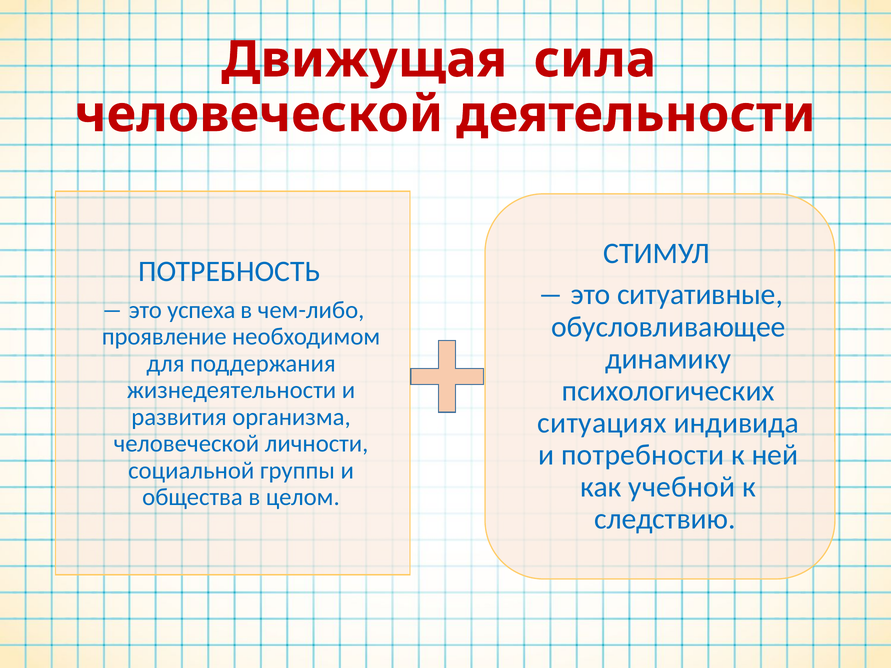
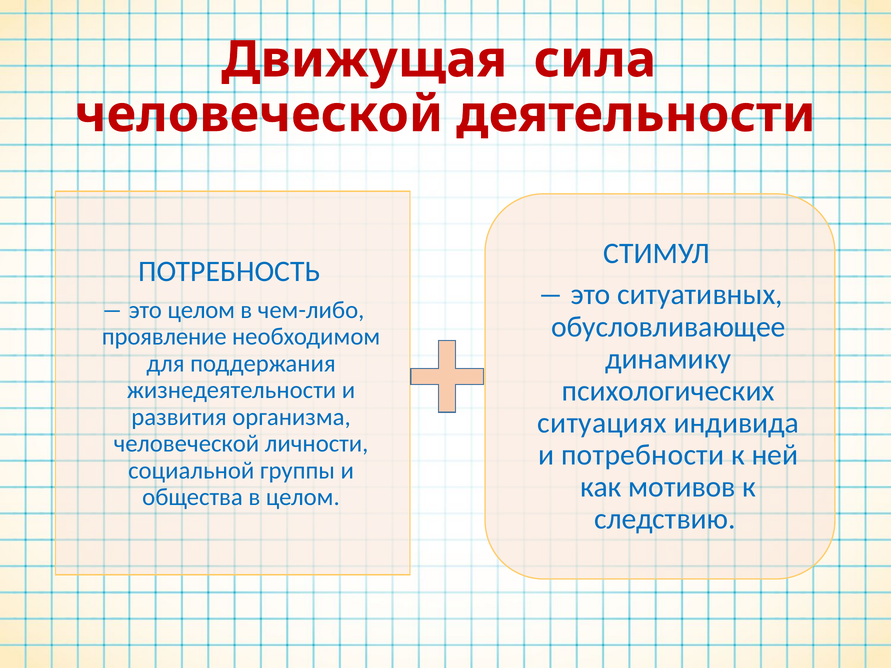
ситуативные: ситуативные -> ситуативных
это успеха: успеха -> целом
учебной: учебной -> мотивов
